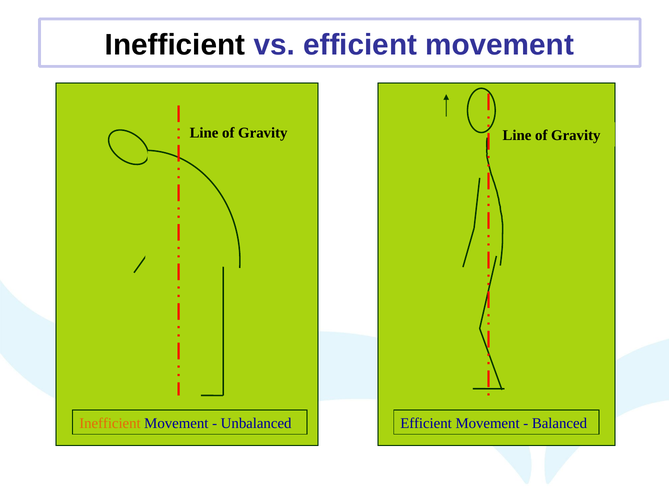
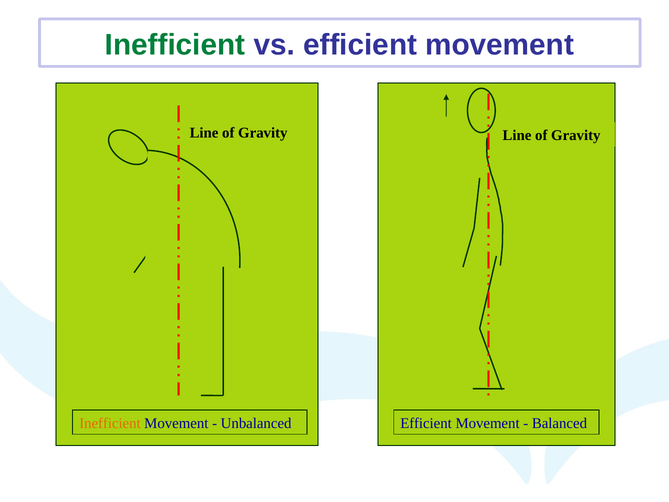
Inefficient at (175, 45) colour: black -> green
